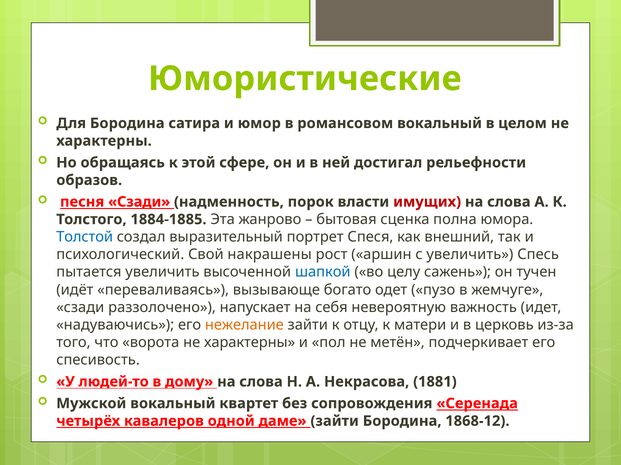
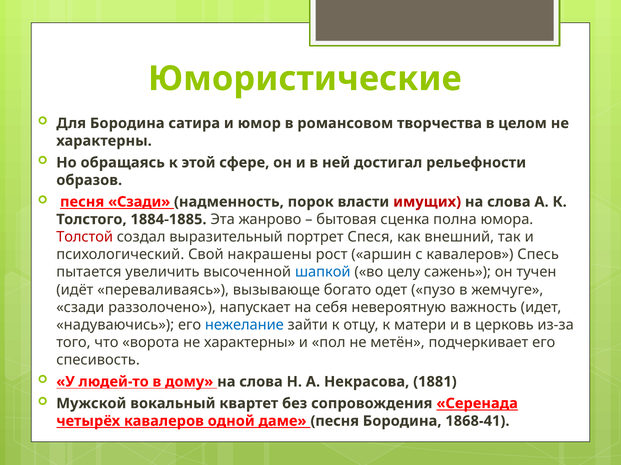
романсовом вокальный: вокальный -> творчества
Толстой colour: blue -> red
с увеличить: увеличить -> кавалеров
нежелание colour: orange -> blue
даме зайти: зайти -> песня
1868-12: 1868-12 -> 1868-41
